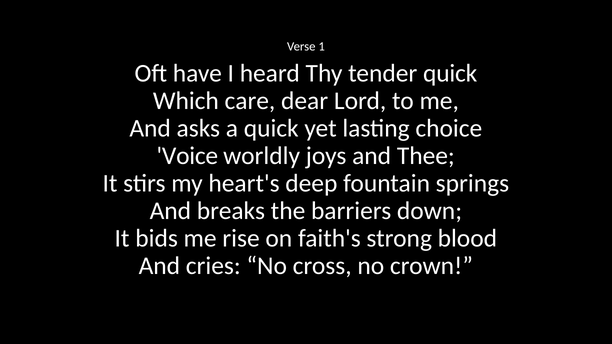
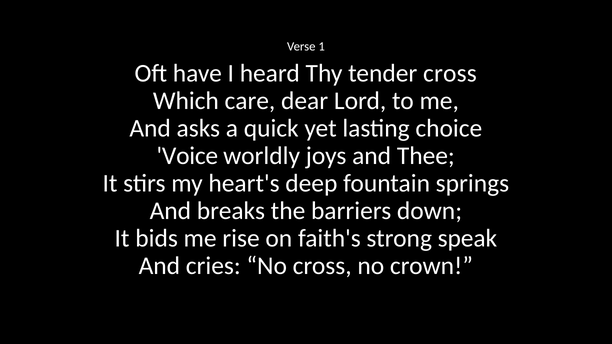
tender quick: quick -> cross
blood: blood -> speak
